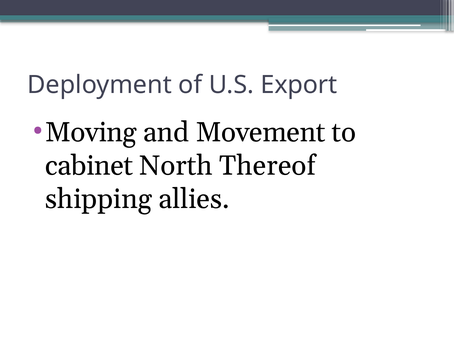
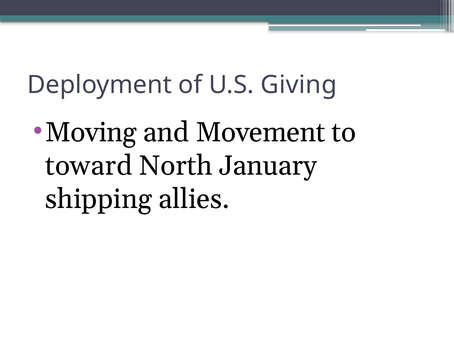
Export: Export -> Giving
cabinet: cabinet -> toward
Thereof: Thereof -> January
